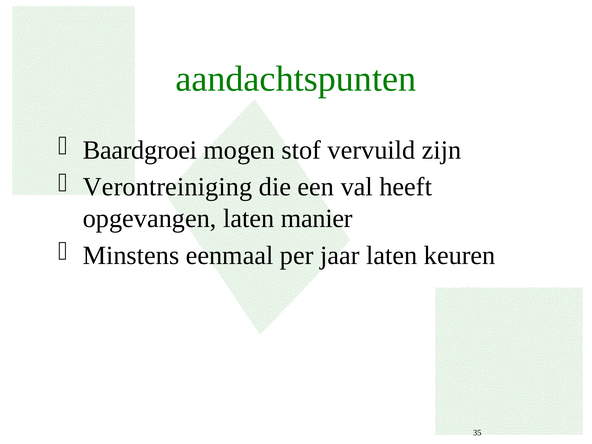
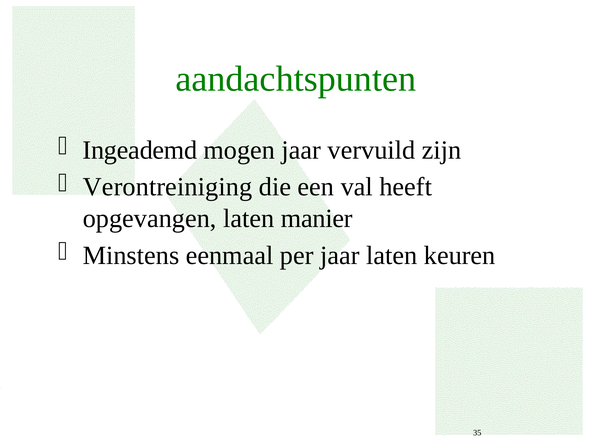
Baardgroei: Baardgroei -> Ingeademd
mogen stof: stof -> jaar
